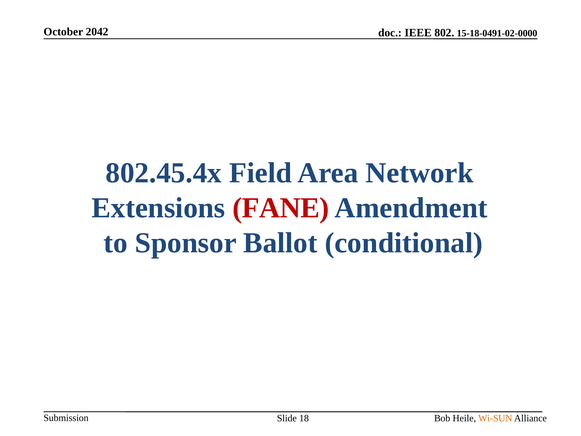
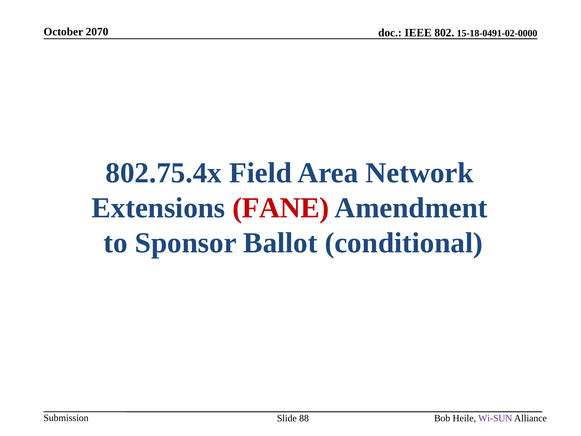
2042: 2042 -> 2070
802.45.4x: 802.45.4x -> 802.75.4x
18: 18 -> 88
Wi-SUN colour: orange -> purple
